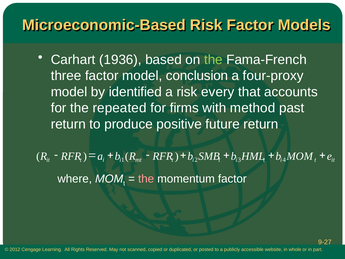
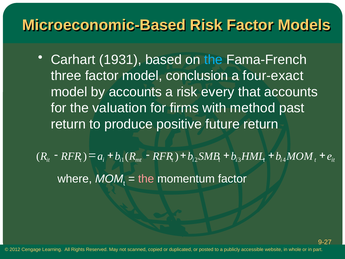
1936: 1936 -> 1931
the at (213, 60) colour: light green -> light blue
four-proxy: four-proxy -> four-exact
by identified: identified -> accounts
repeated: repeated -> valuation
